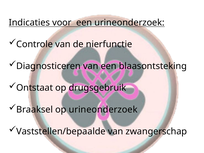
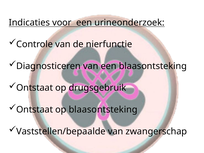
Braaksel at (35, 110): Braaksel -> Ontstaat
op urineonderzoek: urineonderzoek -> blaasontsteking
